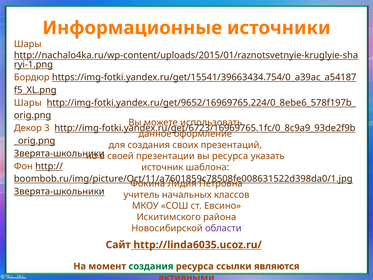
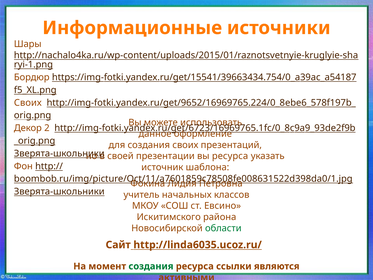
Шары at (28, 103): Шары -> Своих
3: 3 -> 2
области colour: purple -> green
